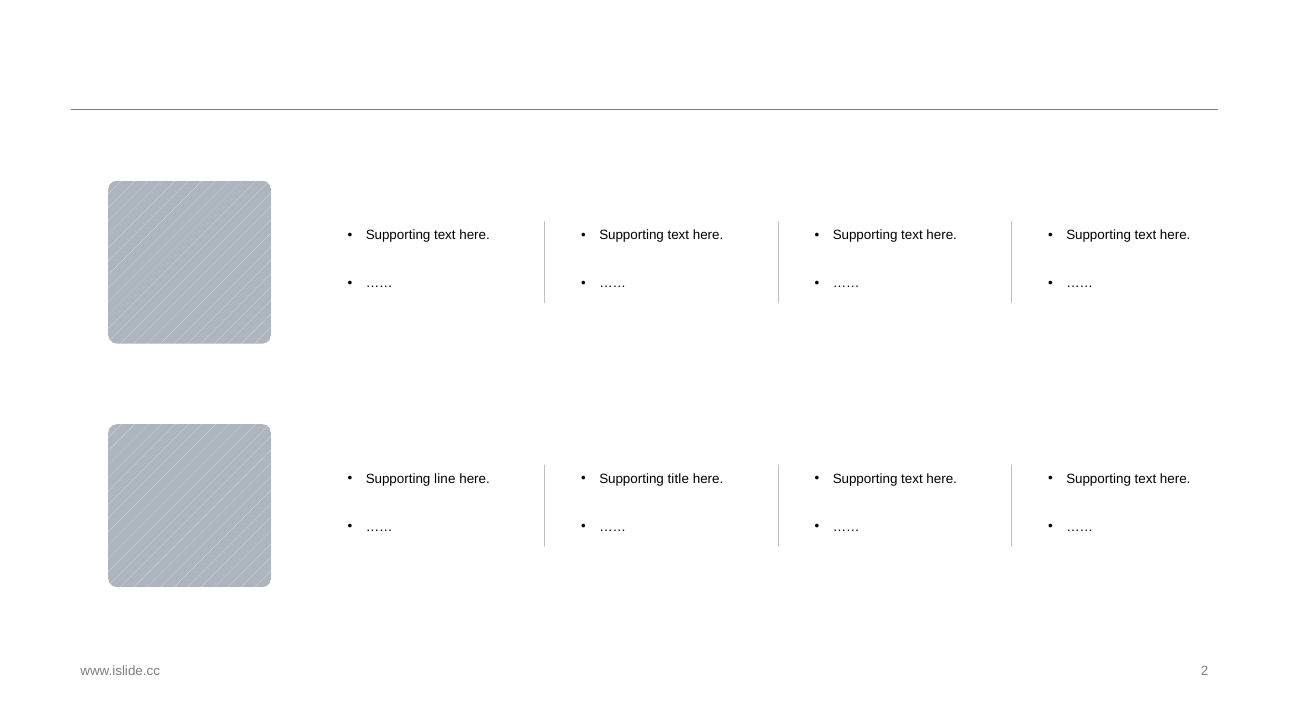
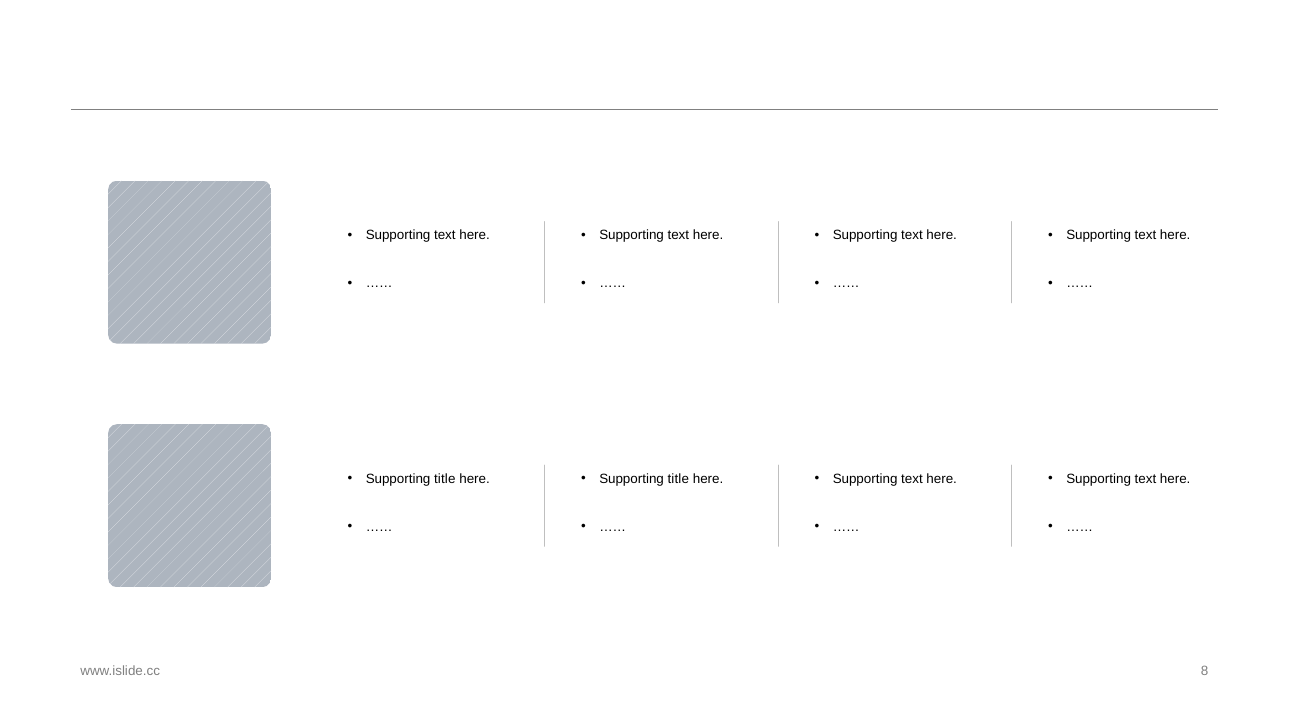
line at (445, 479): line -> title
2: 2 -> 8
